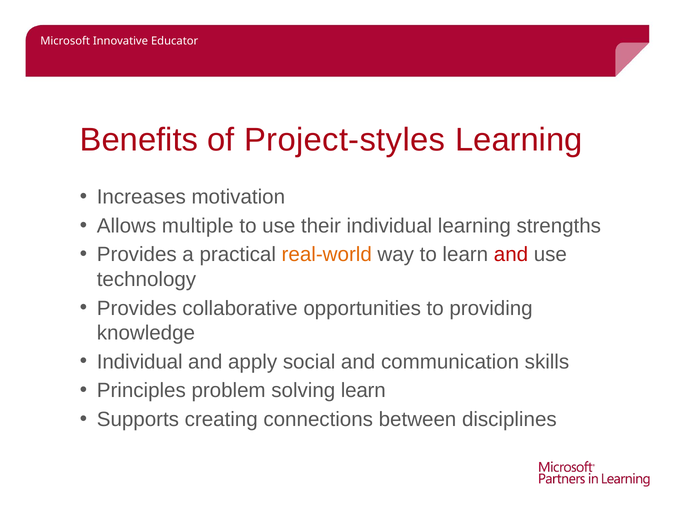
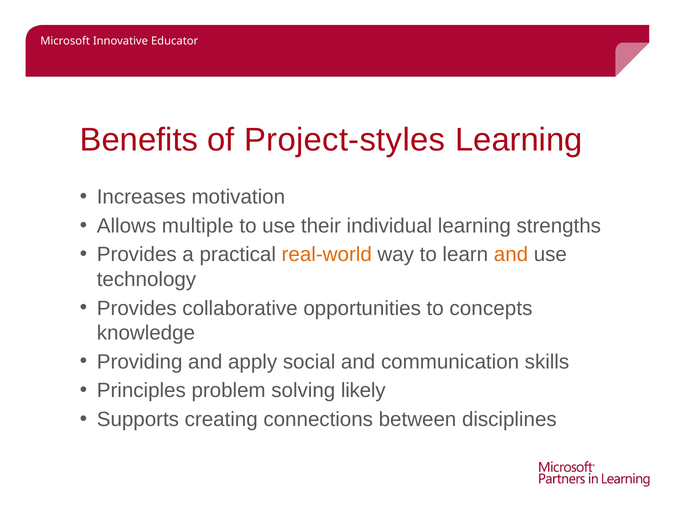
and at (511, 254) colour: red -> orange
providing: providing -> concepts
Individual at (140, 361): Individual -> Providing
solving learn: learn -> likely
